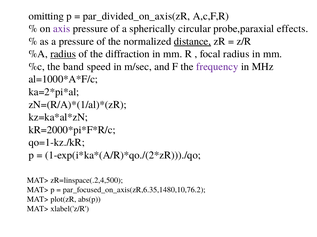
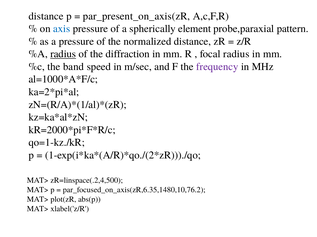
omitting at (46, 16): omitting -> distance
par_divided_on_axis(zR: par_divided_on_axis(zR -> par_present_on_axis(zR
axis colour: purple -> blue
circular: circular -> element
effects: effects -> pattern
distance at (192, 41) underline: present -> none
